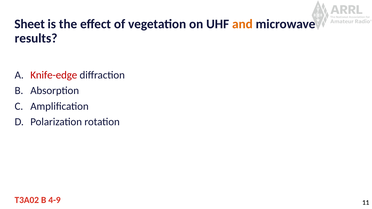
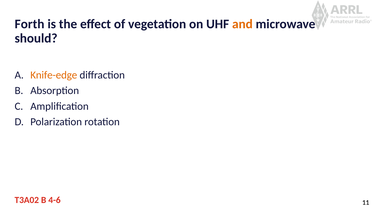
Sheet: Sheet -> Forth
results: results -> should
Knife-edge colour: red -> orange
4-9: 4-9 -> 4-6
